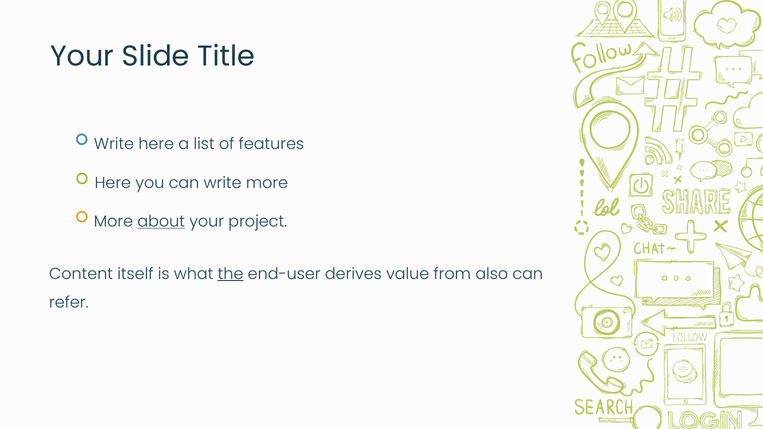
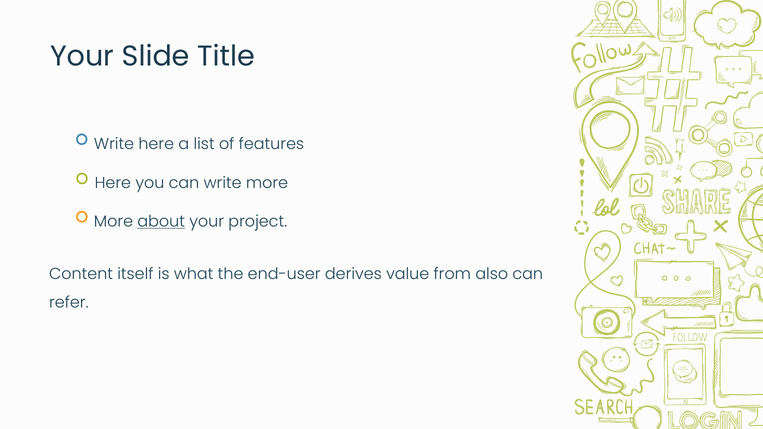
the underline: present -> none
